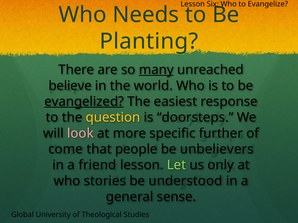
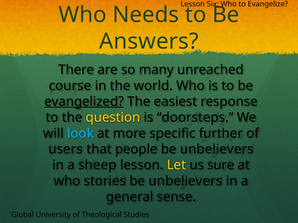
Planting: Planting -> Answers
many underline: present -> none
believe: believe -> course
look colour: pink -> light blue
come: come -> users
friend: friend -> sheep
Let colour: light green -> yellow
only: only -> sure
understood at (185, 181): understood -> unbelievers
